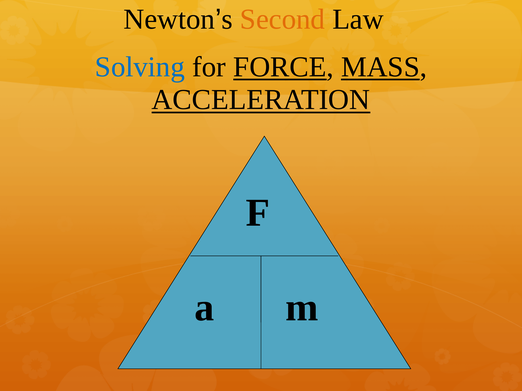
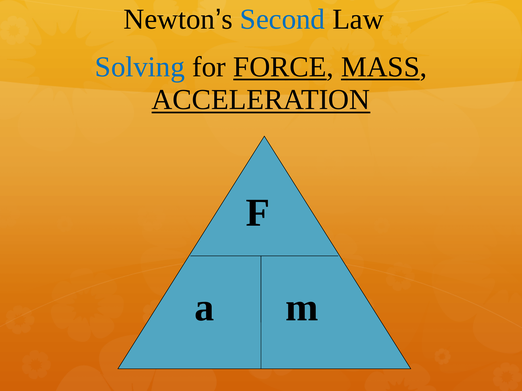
Second colour: orange -> blue
